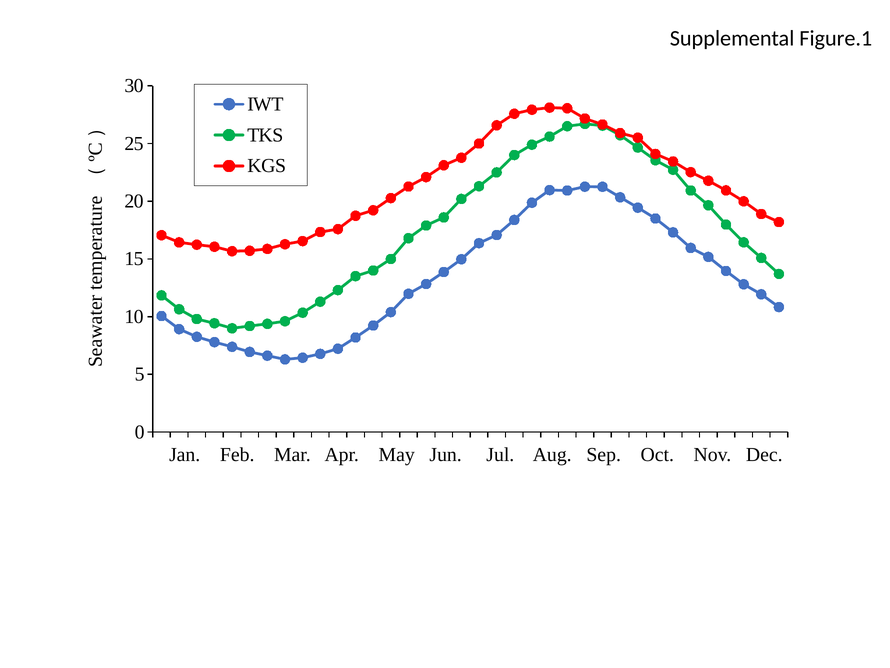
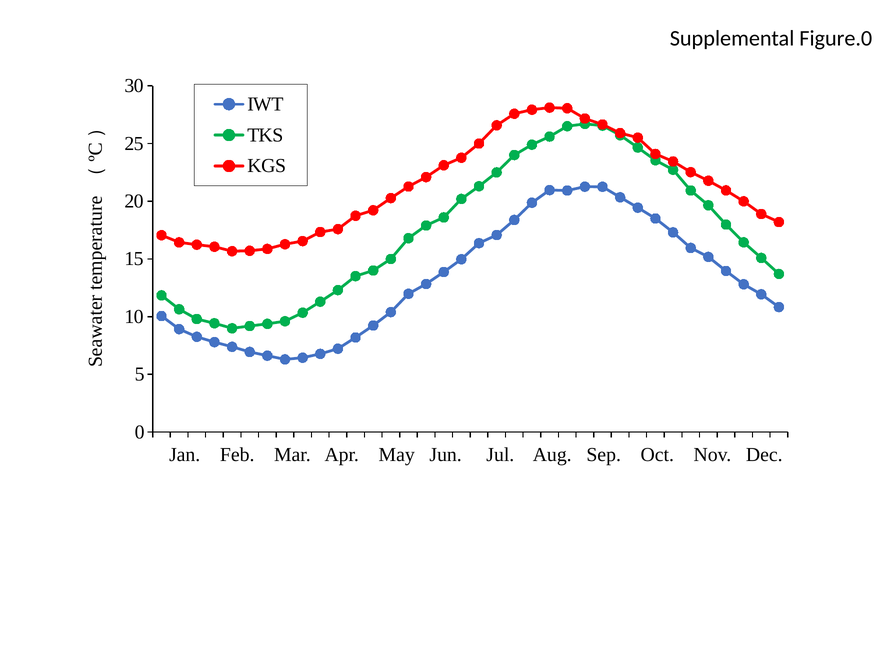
Figure.1: Figure.1 -> Figure.0
